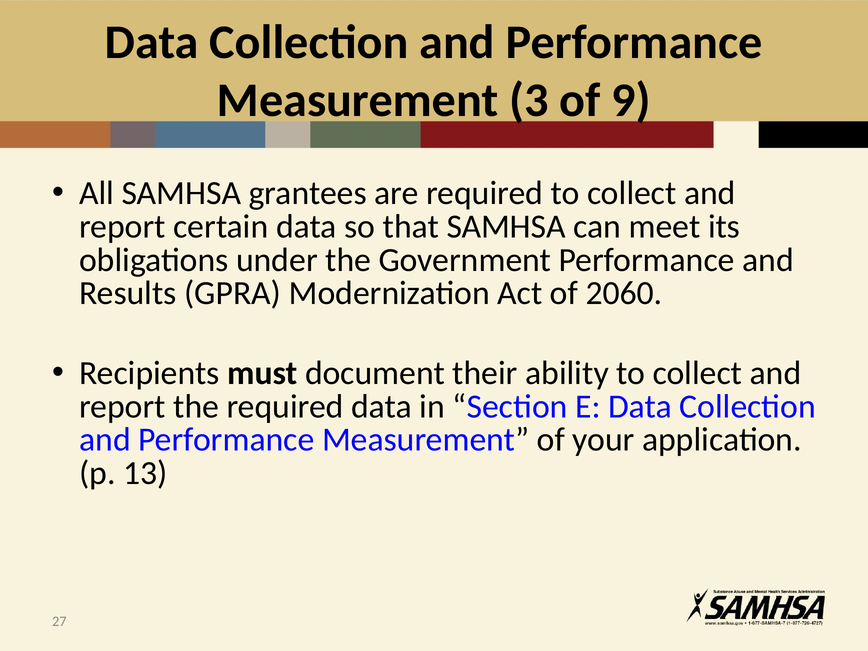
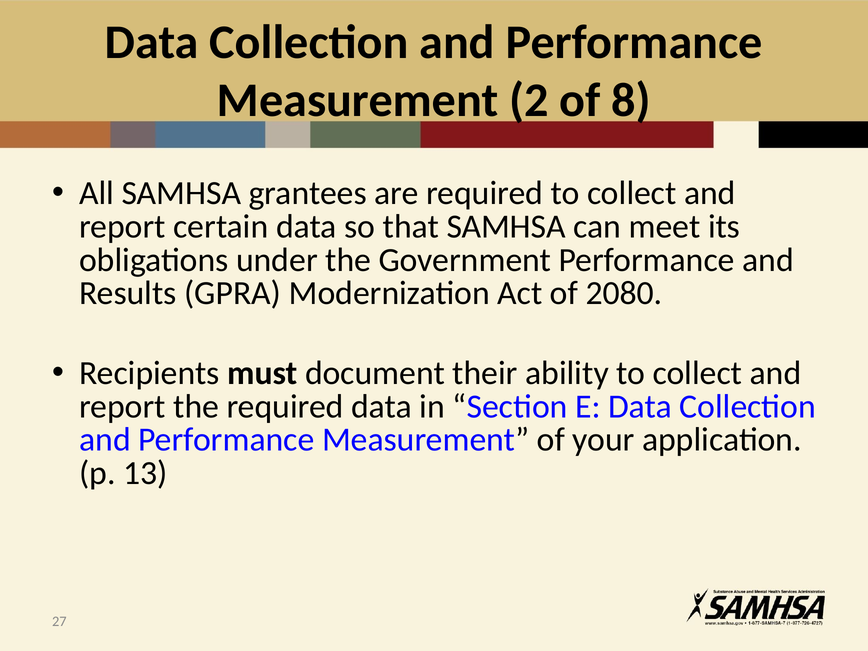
3: 3 -> 2
9: 9 -> 8
2060: 2060 -> 2080
